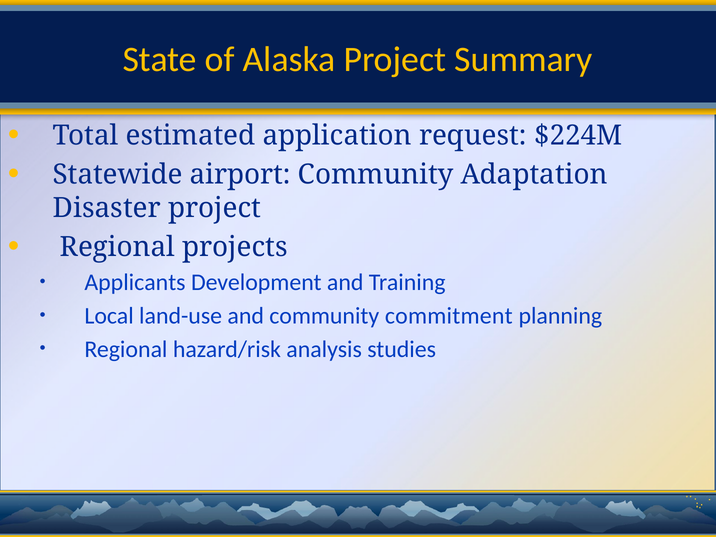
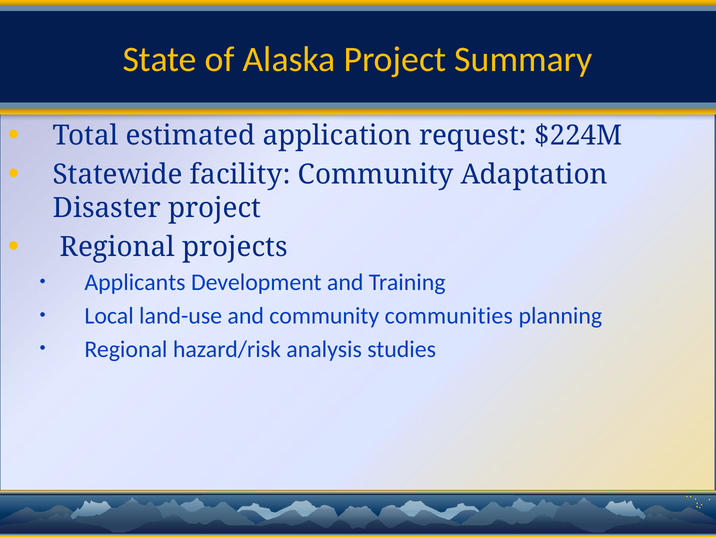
airport: airport -> facility
commitment: commitment -> communities
